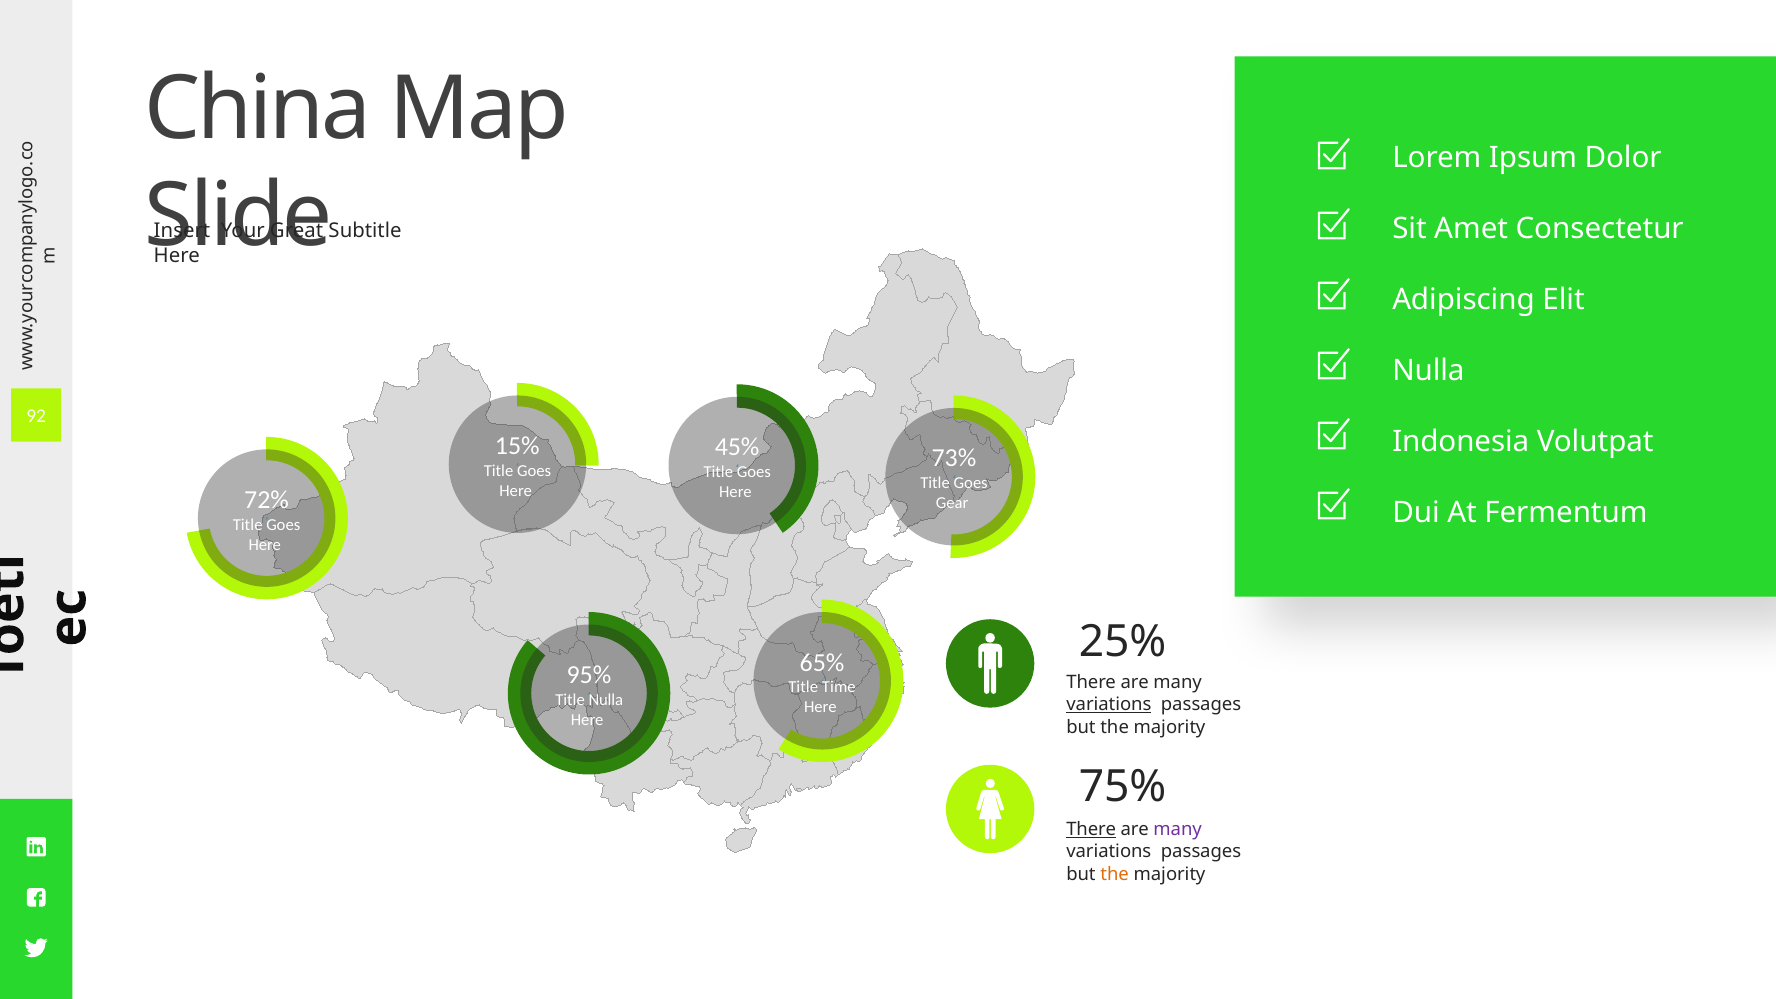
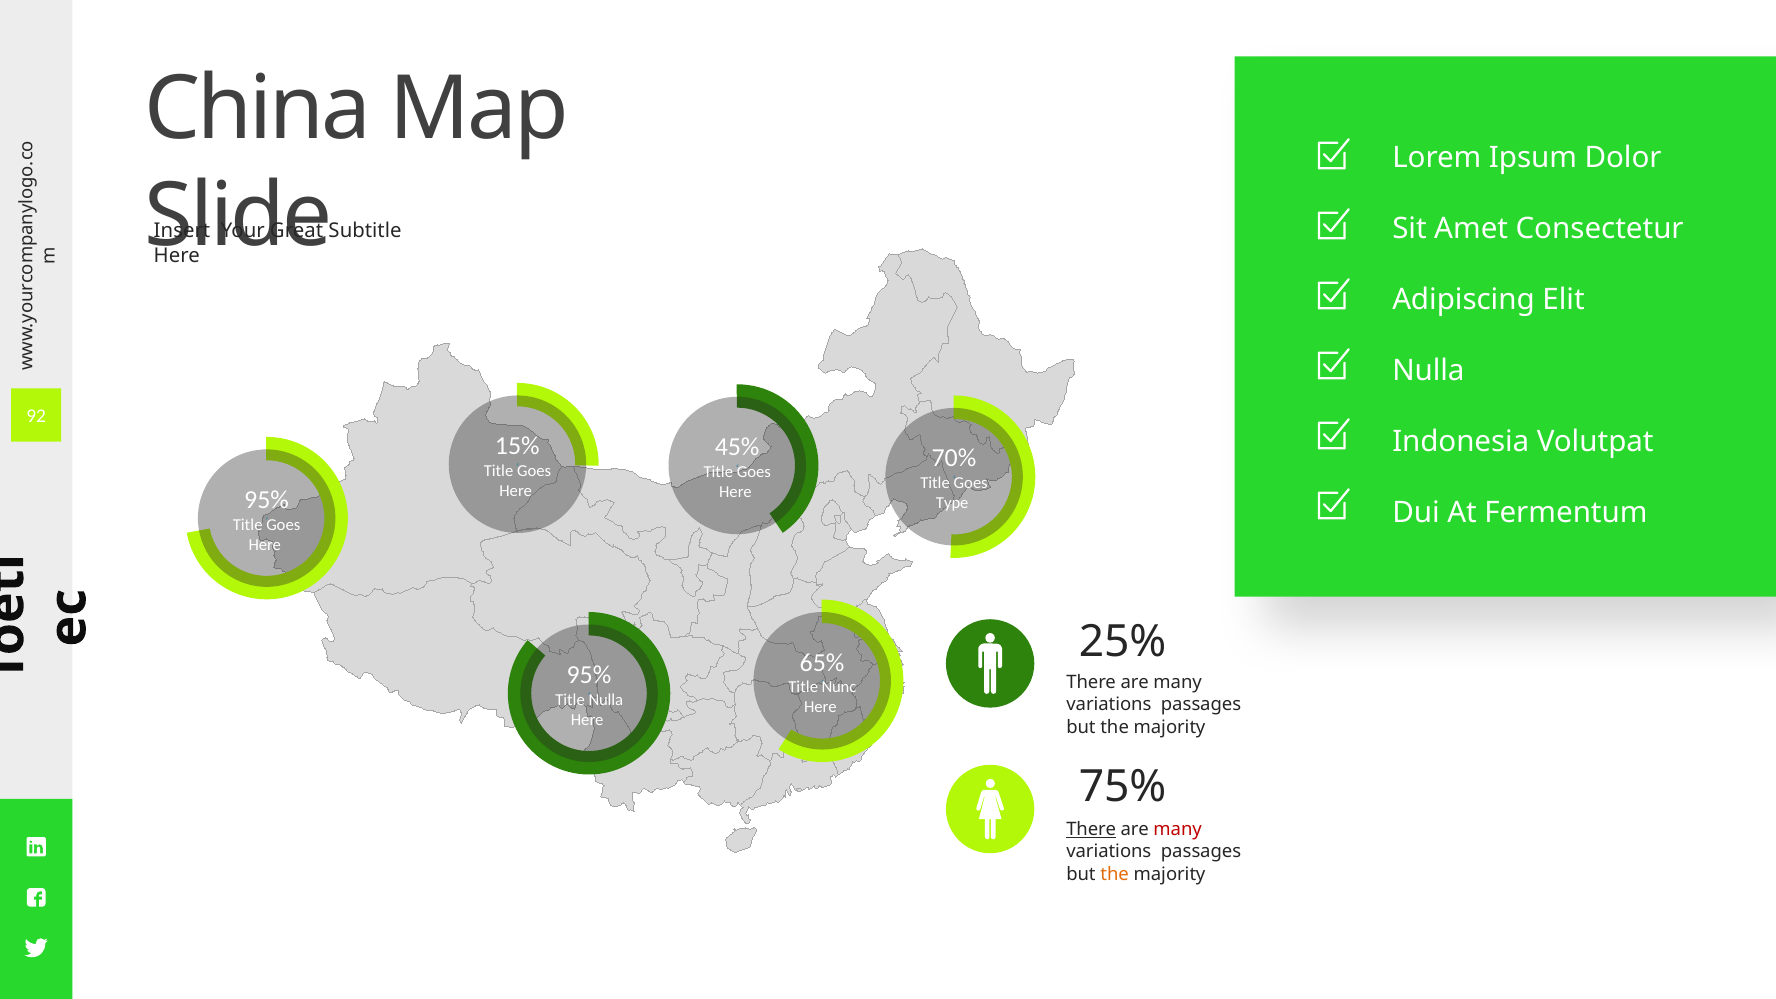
73%: 73% -> 70%
72% at (267, 500): 72% -> 95%
Gear: Gear -> Type
Time: Time -> Nunc
variations at (1109, 705) underline: present -> none
many at (1178, 829) colour: purple -> red
